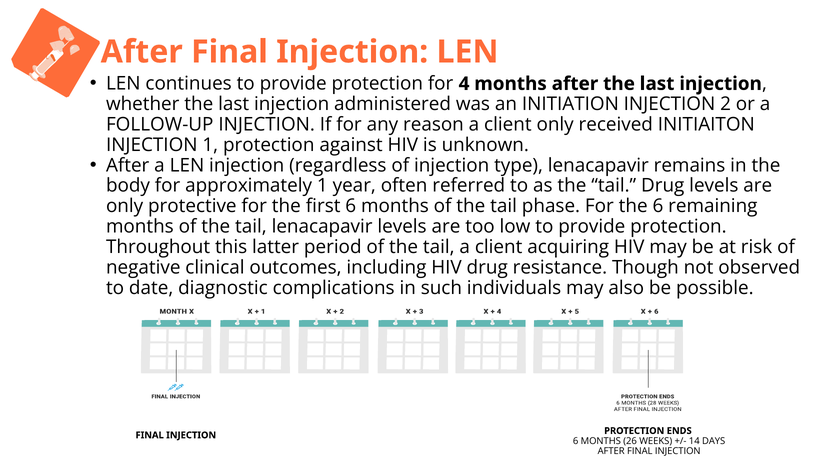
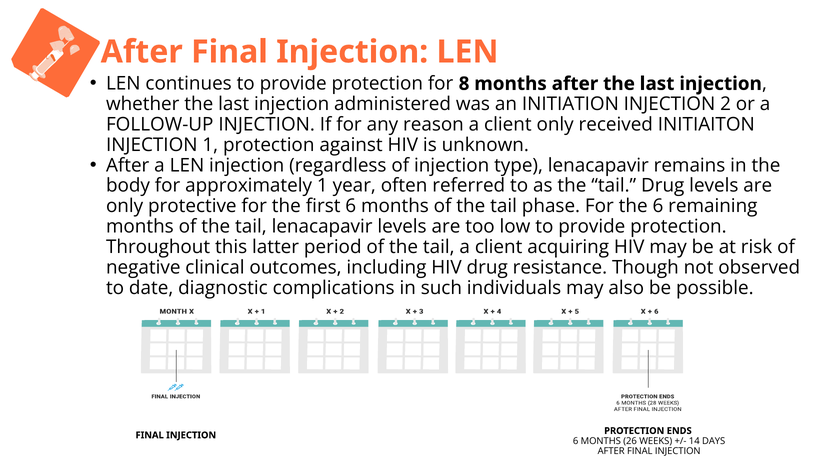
4: 4 -> 8
